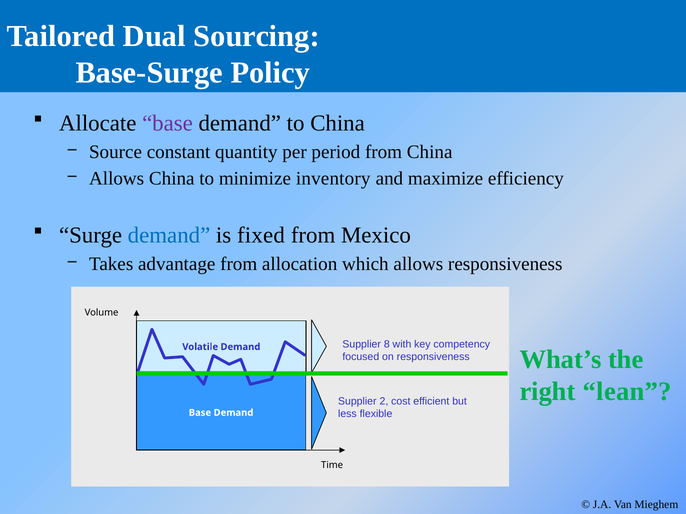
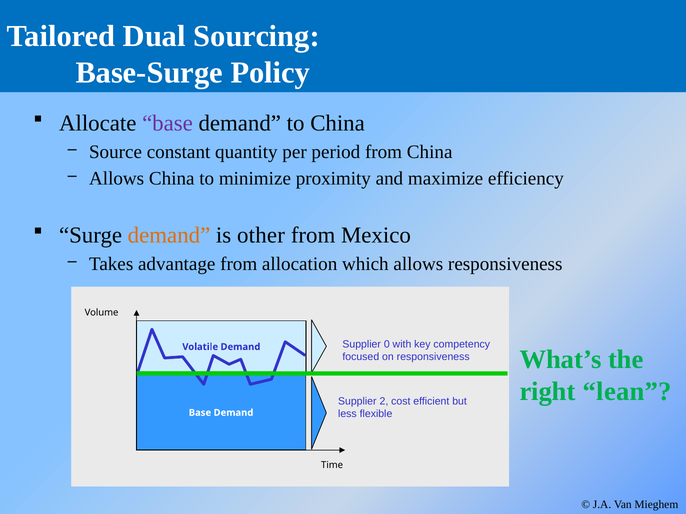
inventory: inventory -> proximity
demand at (169, 235) colour: blue -> orange
fixed: fixed -> other
8: 8 -> 0
